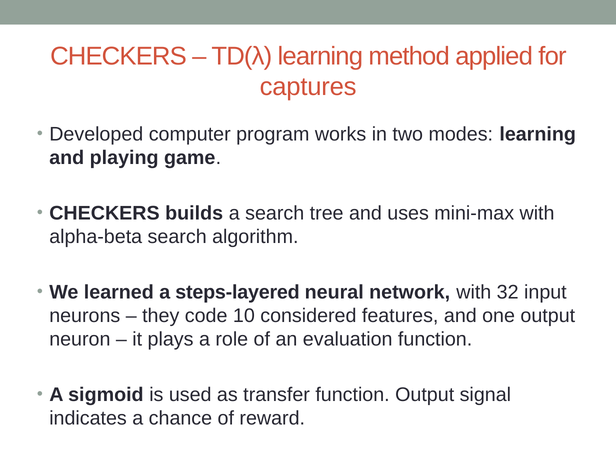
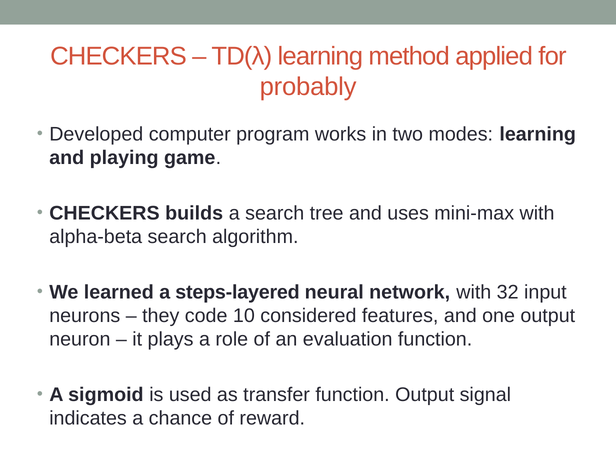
captures: captures -> probably
